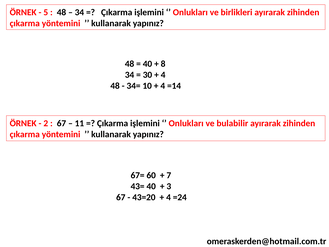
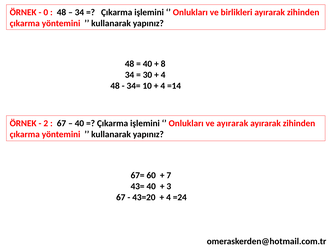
5: 5 -> 0
11 at (79, 123): 11 -> 40
ve bulabilir: bulabilir -> ayırarak
